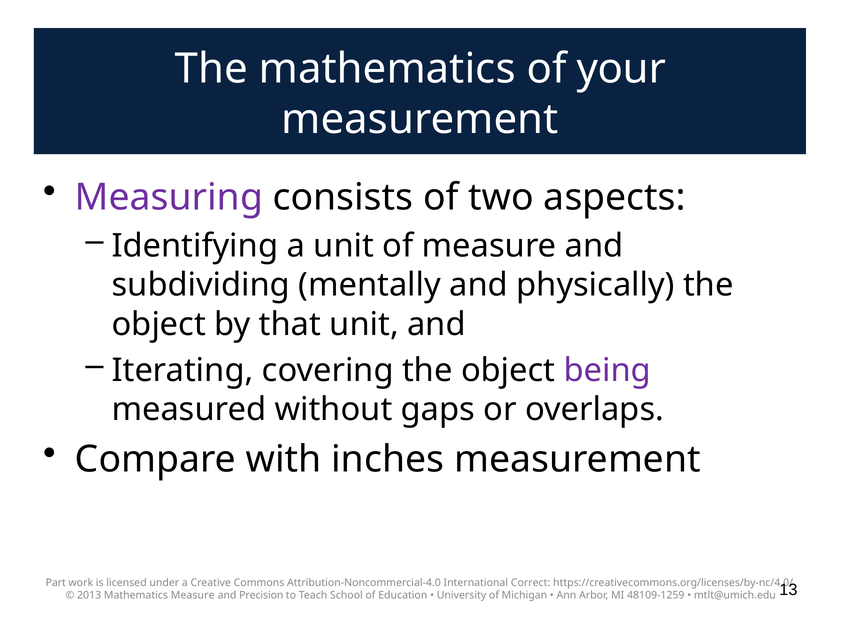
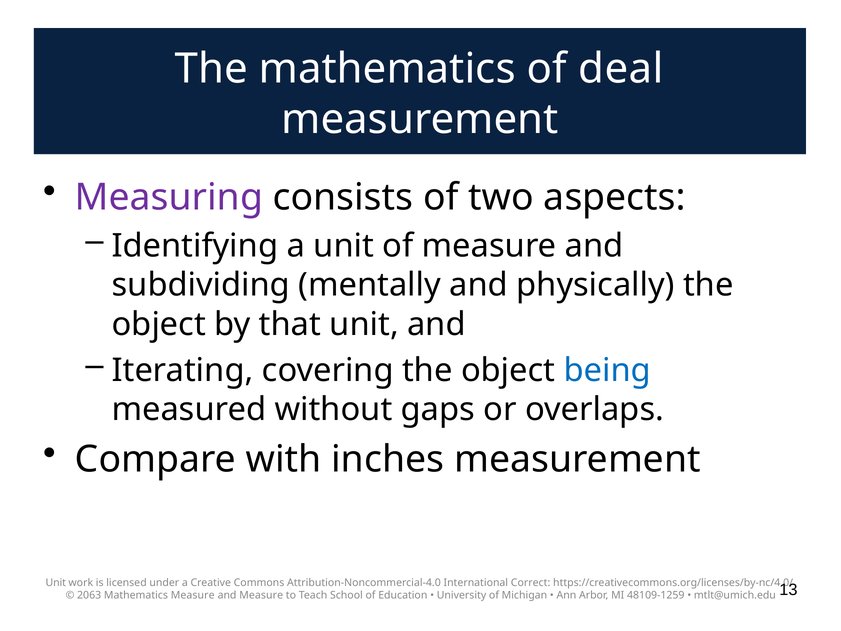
your: your -> deal
being colour: purple -> blue
Part at (56, 582): Part -> Unit
2013: 2013 -> 2063
and Precision: Precision -> Measure
